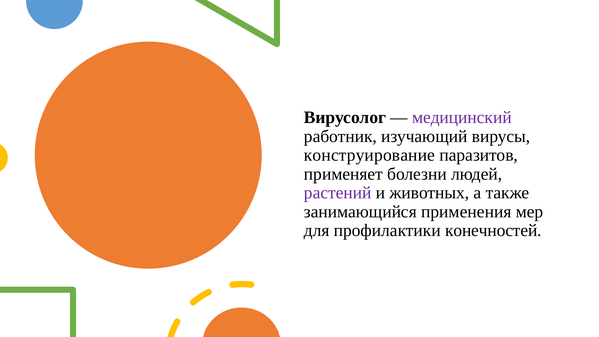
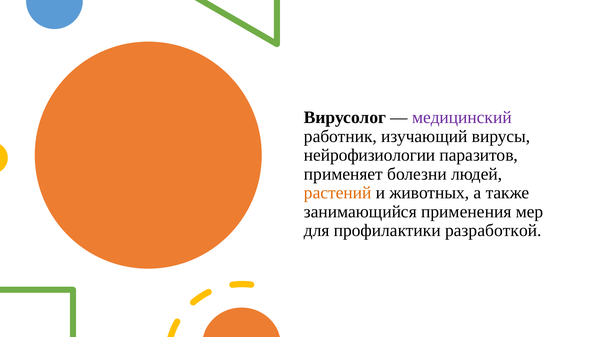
конструирование: конструирование -> нейрофизиологии
растений colour: purple -> orange
конечностей: конечностей -> разработкой
